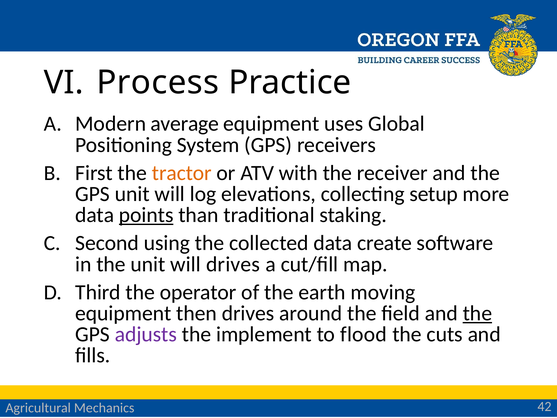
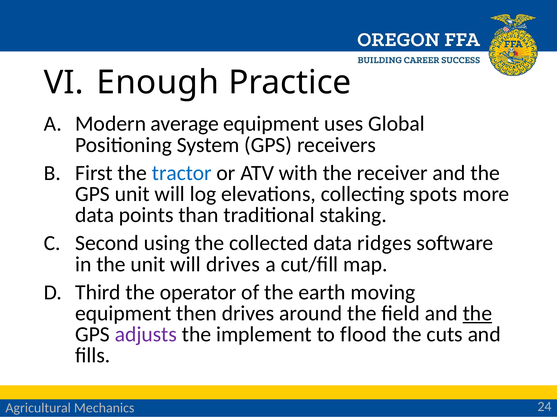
Process: Process -> Enough
tractor colour: orange -> blue
setup: setup -> spots
points underline: present -> none
create: create -> ridges
42: 42 -> 24
